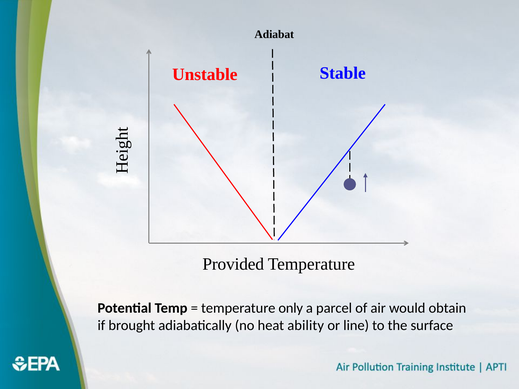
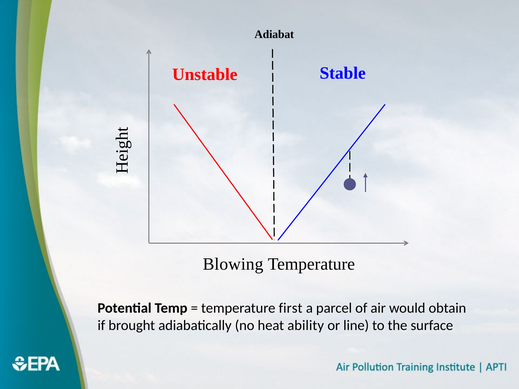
Provided: Provided -> Blowing
only: only -> first
